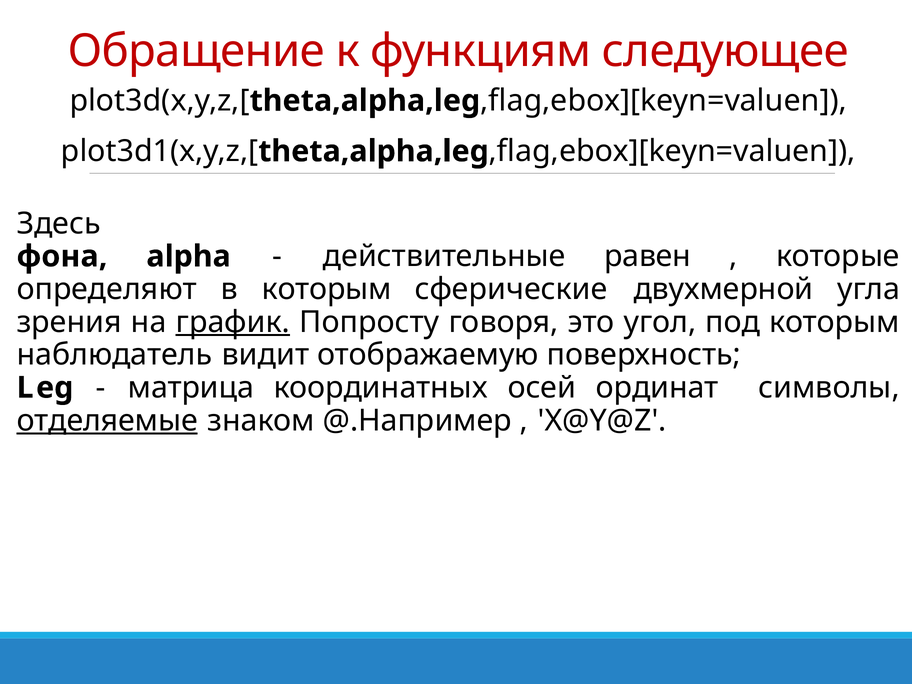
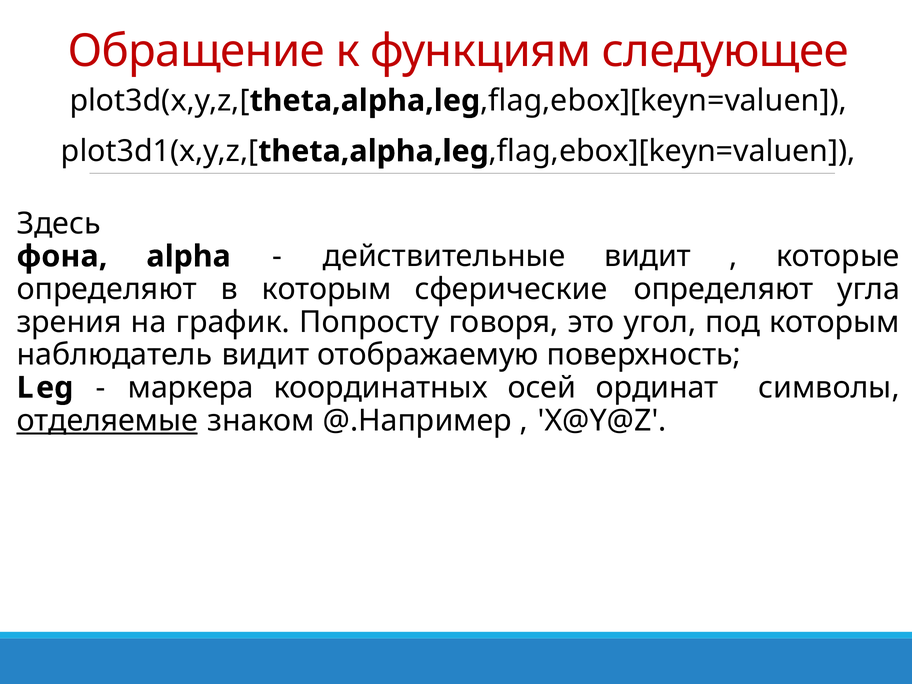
действительные равен: равен -> видит
сферические двухмерной: двухмерной -> определяют
график underline: present -> none
матрица: матрица -> маркера
